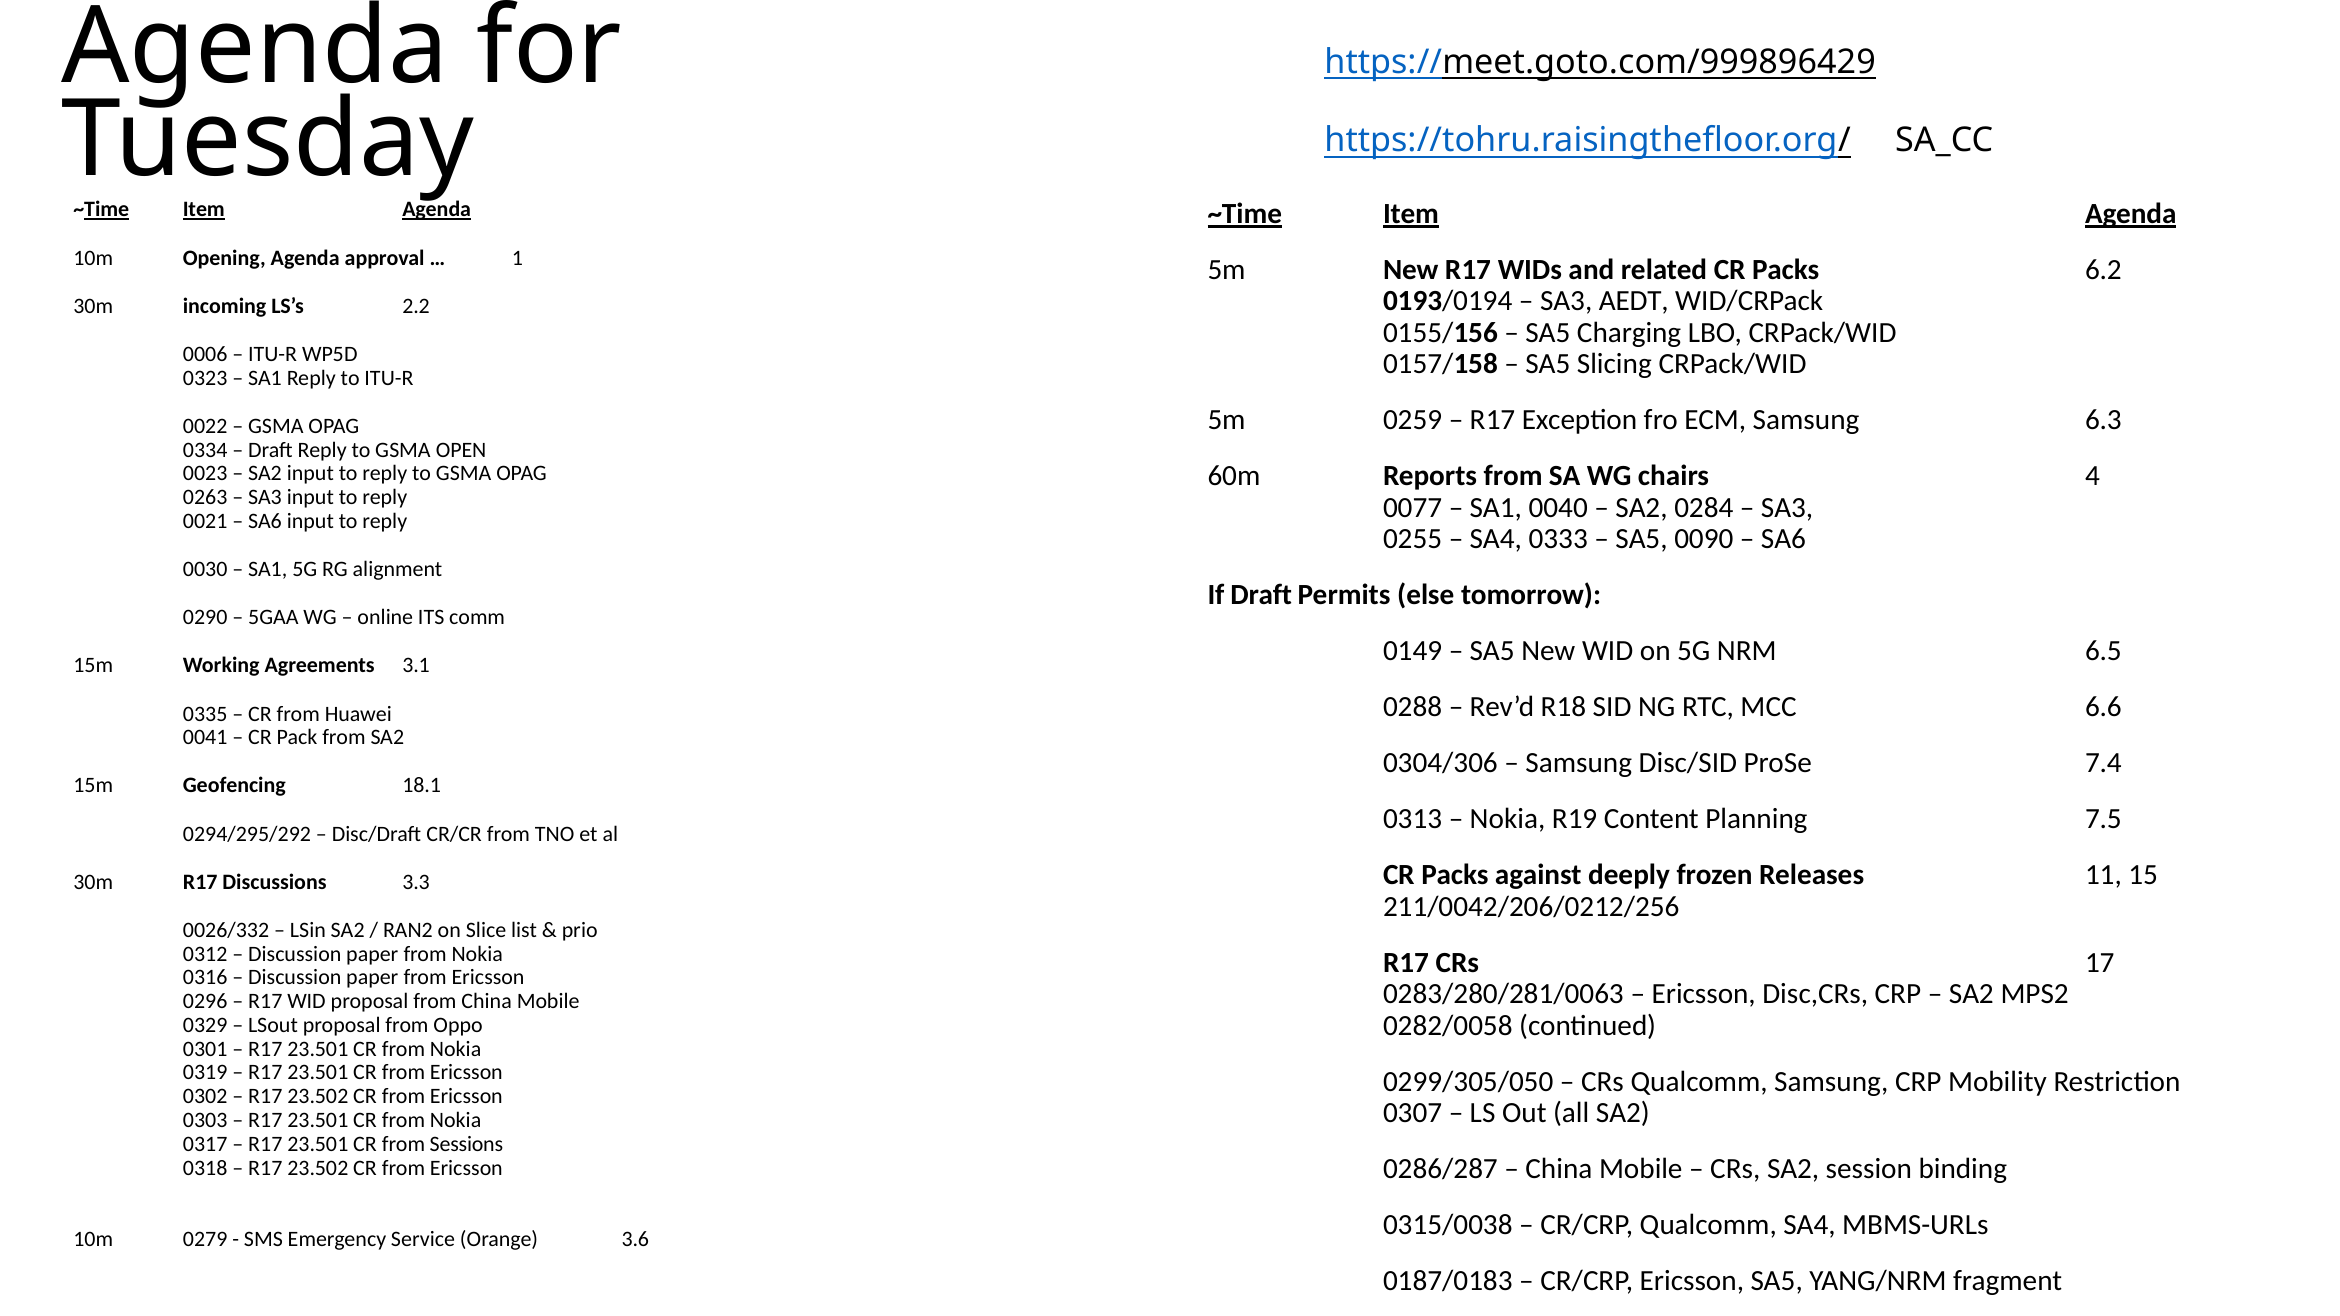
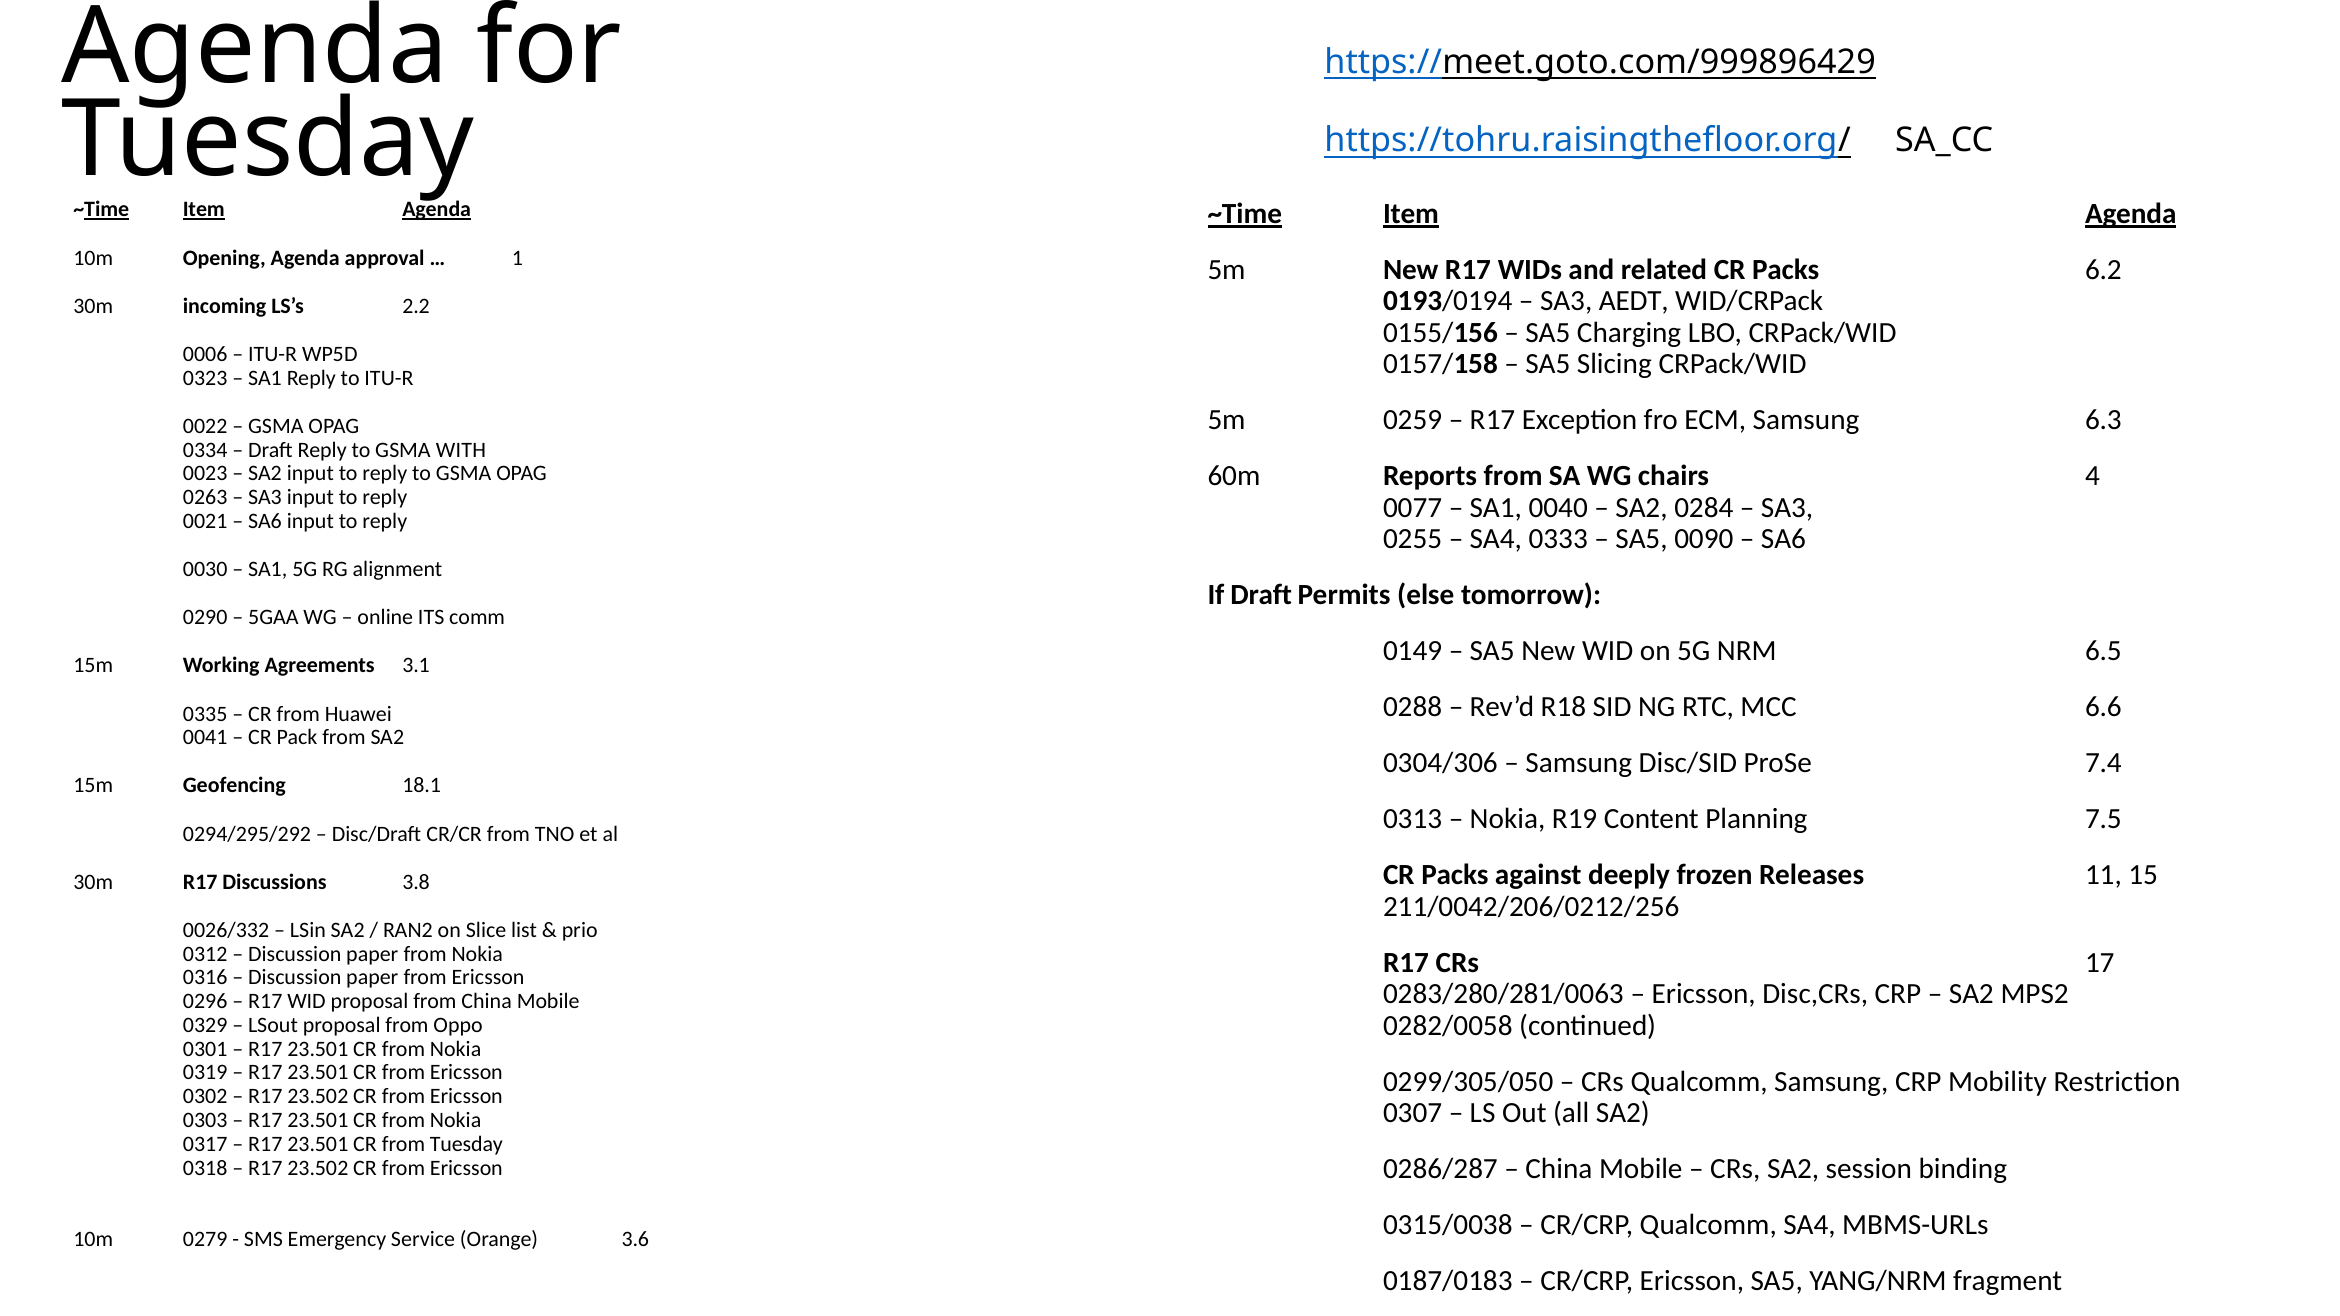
OPEN: OPEN -> WITH
3.3: 3.3 -> 3.8
from Sessions: Sessions -> Tuesday
